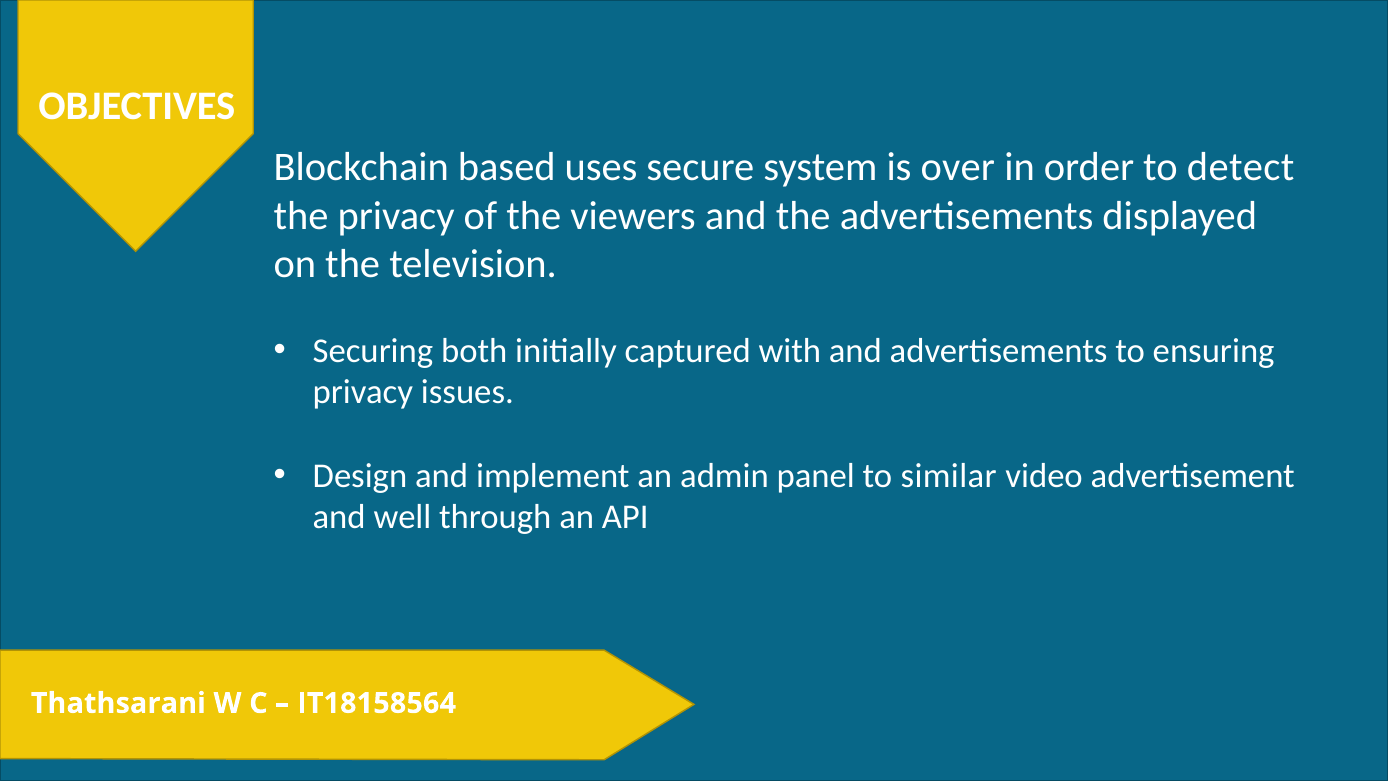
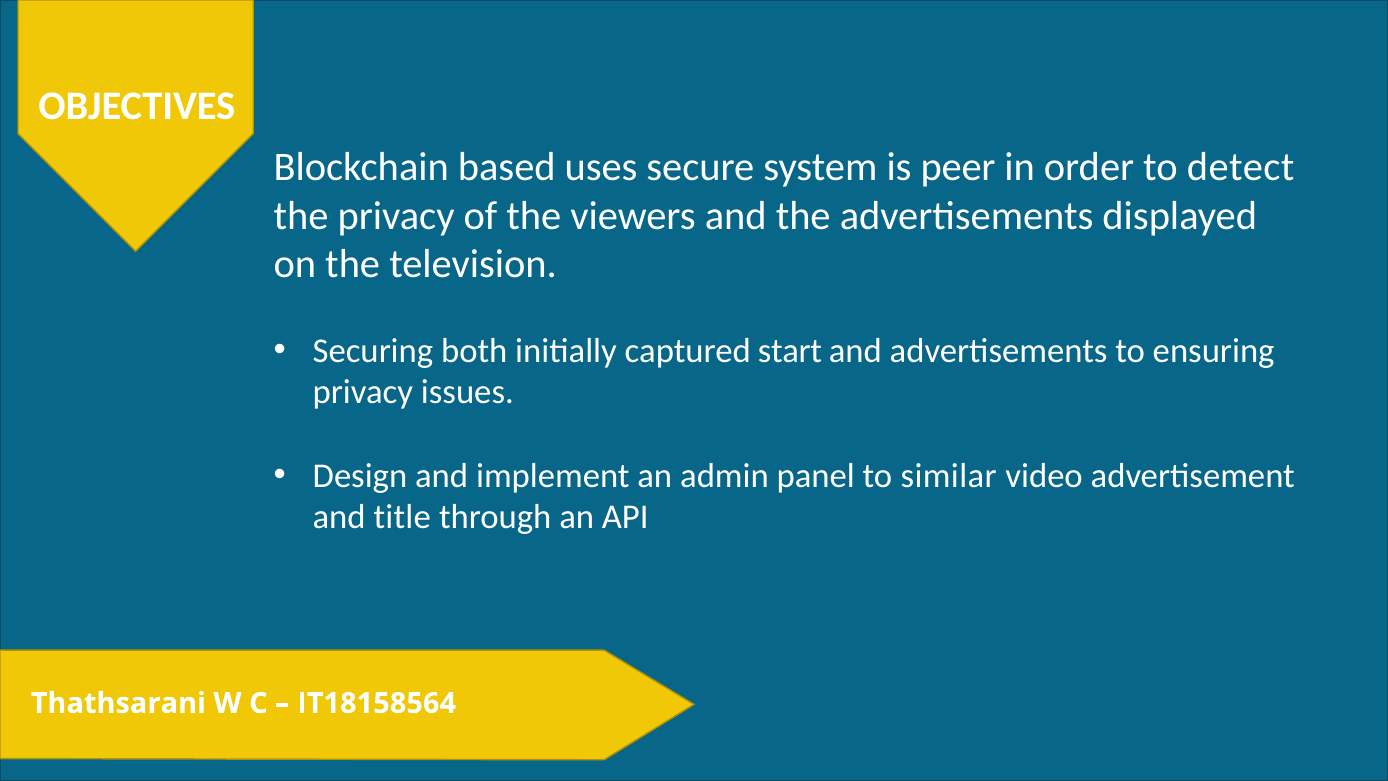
over: over -> peer
with: with -> start
well: well -> title
